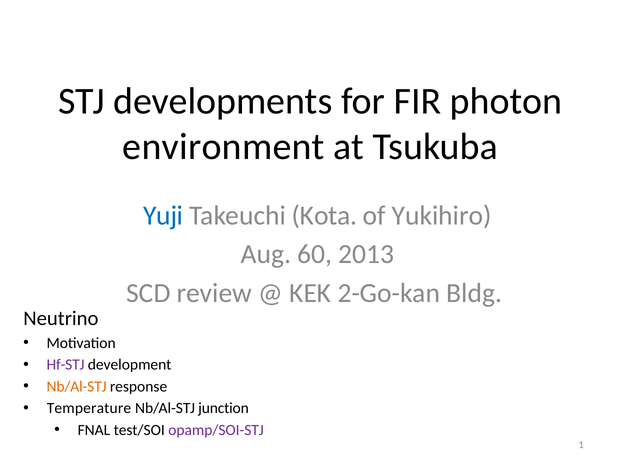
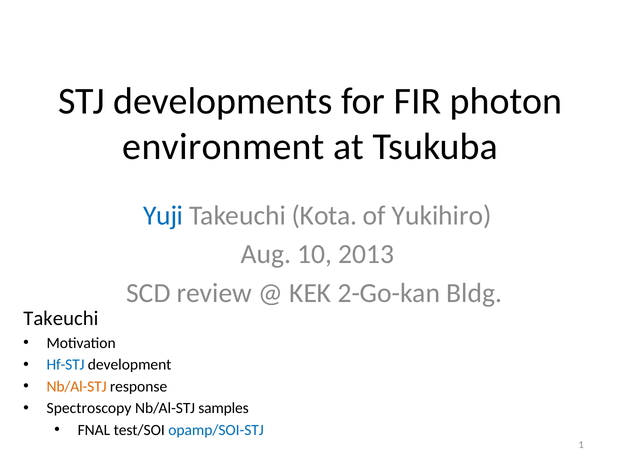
60: 60 -> 10
Neutrino at (61, 318): Neutrino -> Takeuchi
Hf-STJ colour: purple -> blue
Temperature: Temperature -> Spectroscopy
junction: junction -> samples
opamp/SOI-STJ colour: purple -> blue
